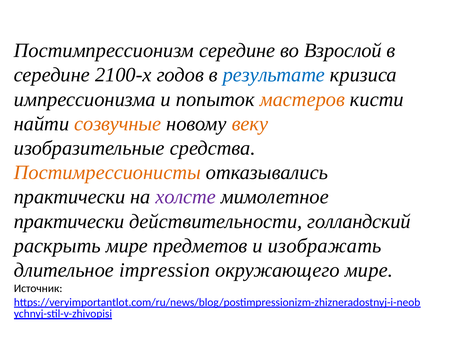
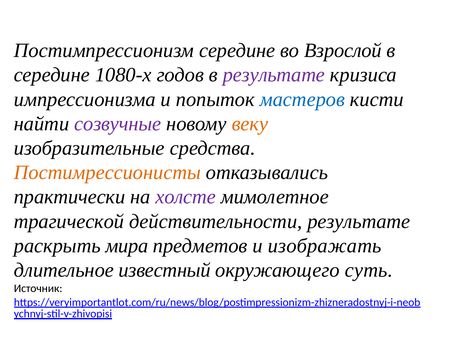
2100-х: 2100-х -> 1080-х
результате at (274, 75) colour: blue -> purple
мастеров colour: orange -> blue
созвучные colour: orange -> purple
практически at (69, 222): практически -> трагической
действительности голландский: голландский -> результате
раскрыть мире: мире -> мира
impression: impression -> известный
окружающего мире: мире -> суть
